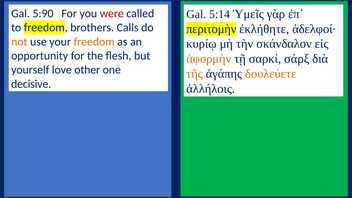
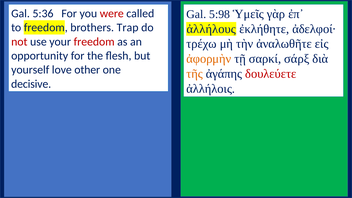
5:90: 5:90 -> 5:36
5:14: 5:14 -> 5:98
Calls: Calls -> Trap
περιτομὴν: περιτομὴν -> ἀλλήλους
not colour: orange -> red
freedom at (94, 42) colour: orange -> red
κυρίῳ: κυρίῳ -> τρέχω
σκάνδαλον: σκάνδαλον -> ἀναλωθῆτε
δουλεύετε colour: orange -> red
